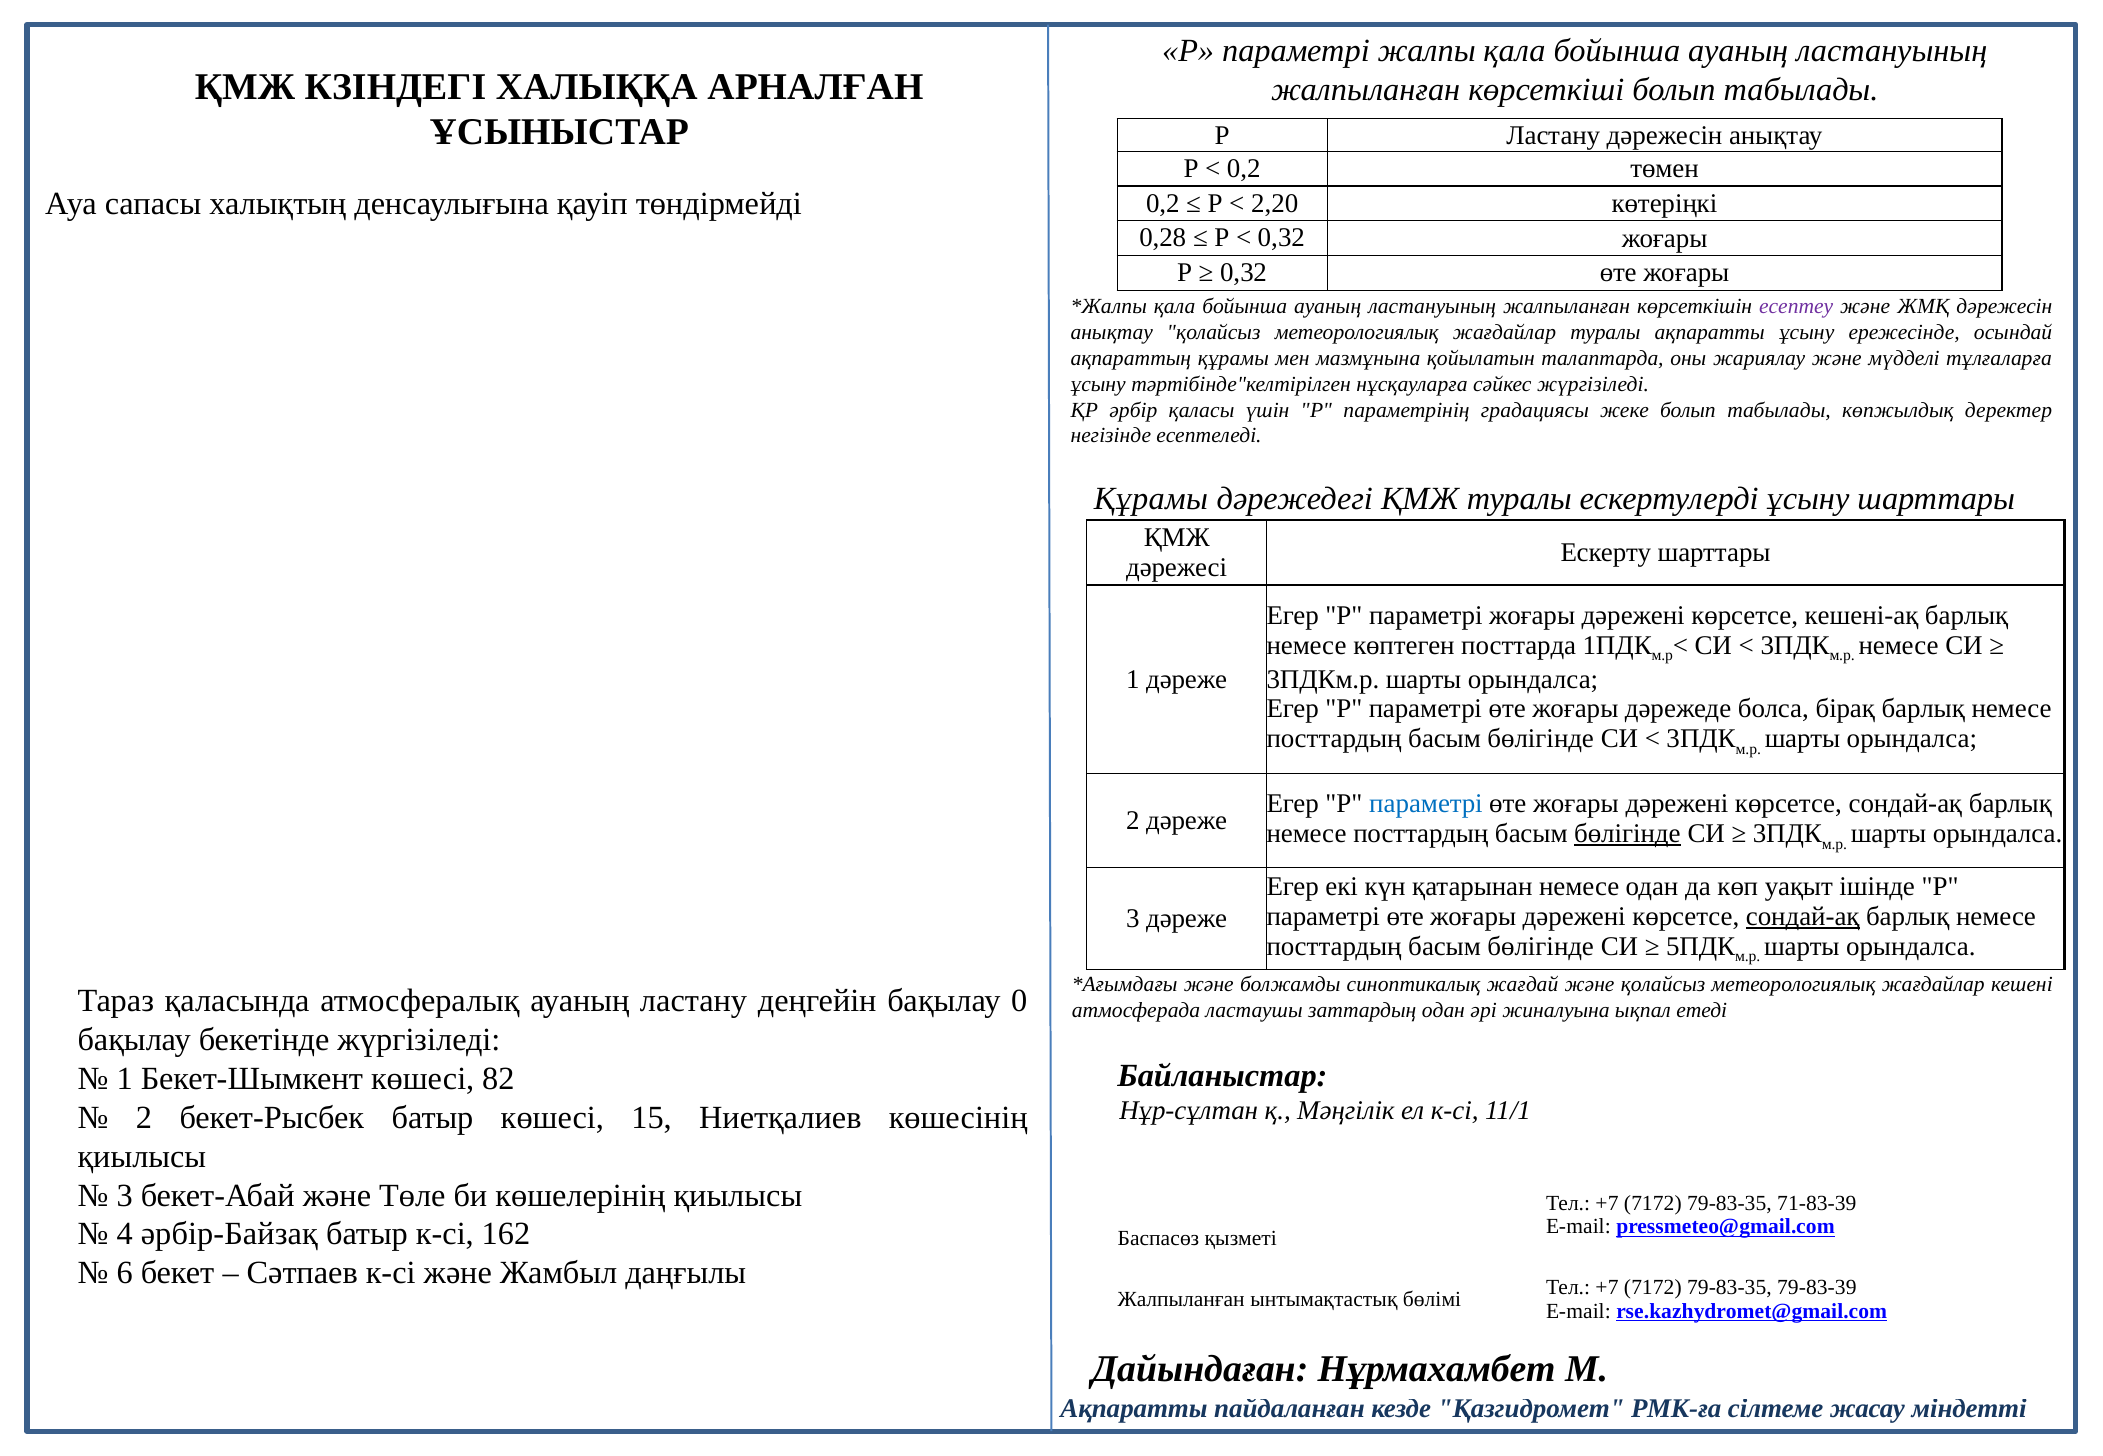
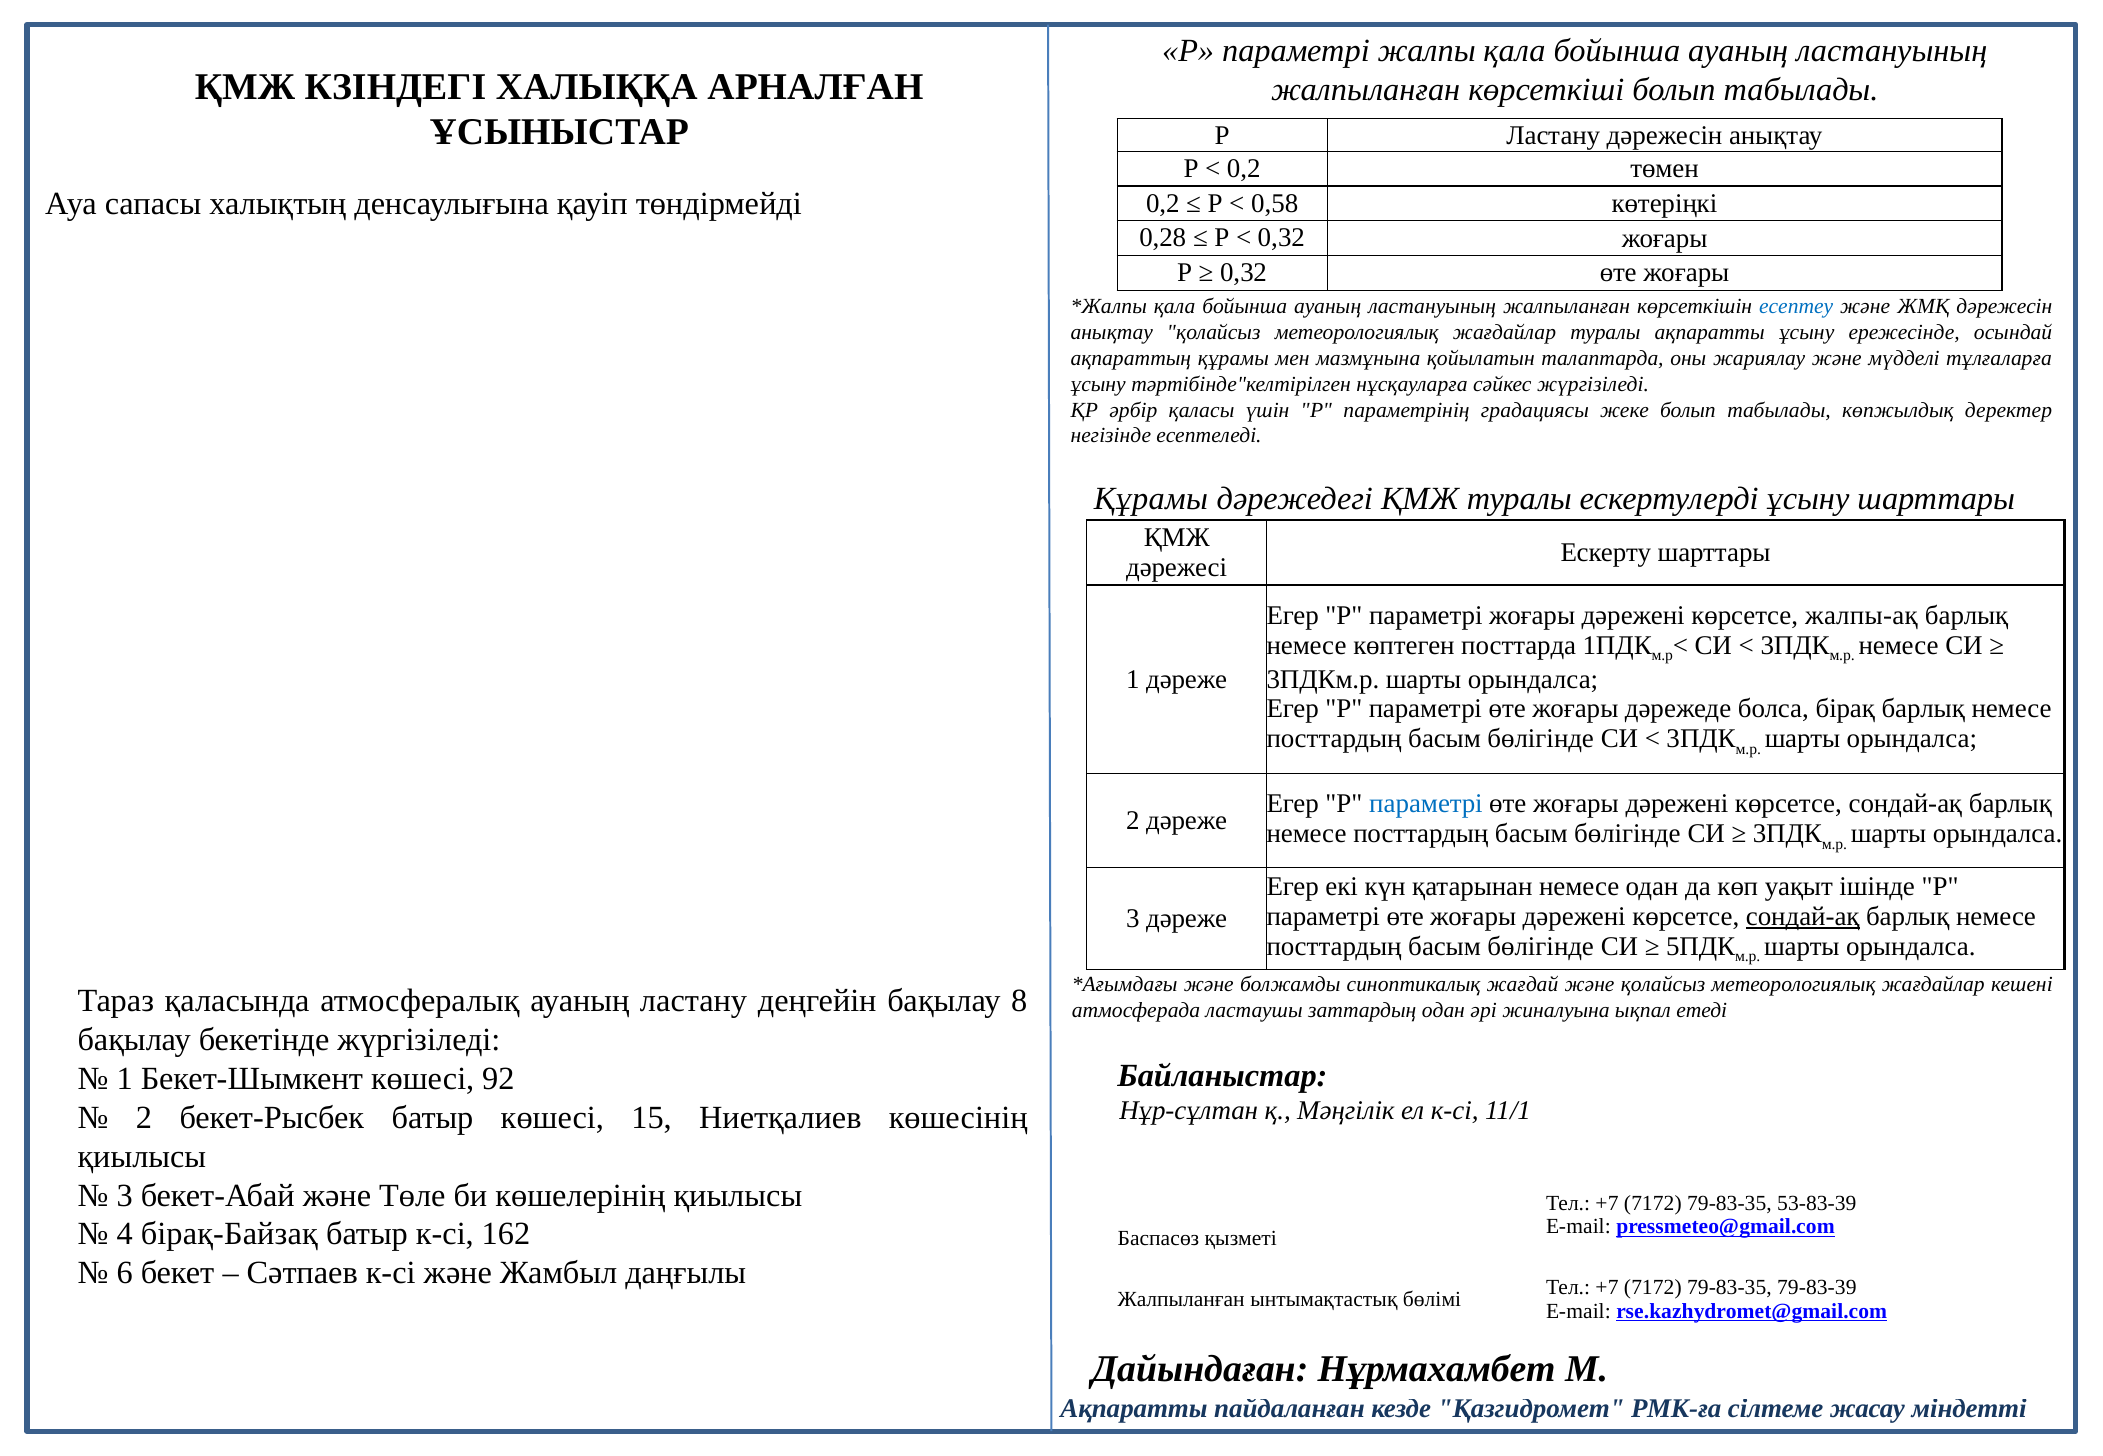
2,20: 2,20 -> 0,58
есептеу colour: purple -> blue
кешені-ақ: кешені-ақ -> жалпы-ақ
бөлігінде at (1627, 833) underline: present -> none
0: 0 -> 8
82: 82 -> 92
71-83-39: 71-83-39 -> 53-83-39
әрбір-Байзақ: әрбір-Байзақ -> бірақ-Байзақ
